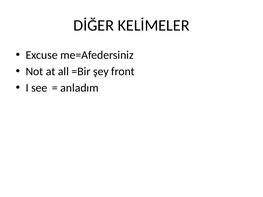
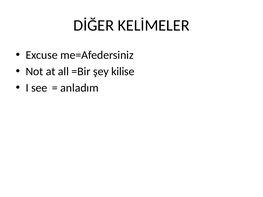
front: front -> kilise
